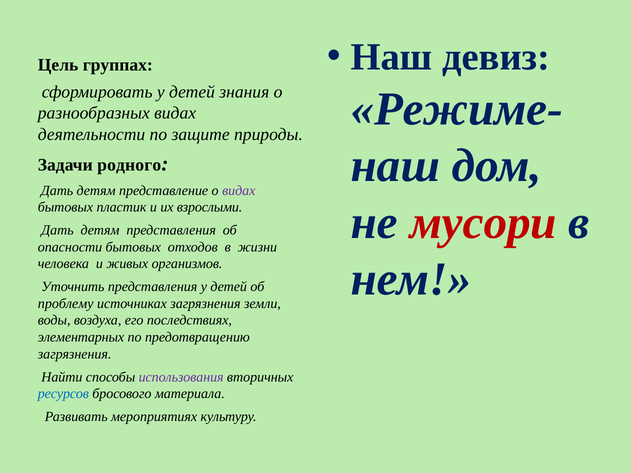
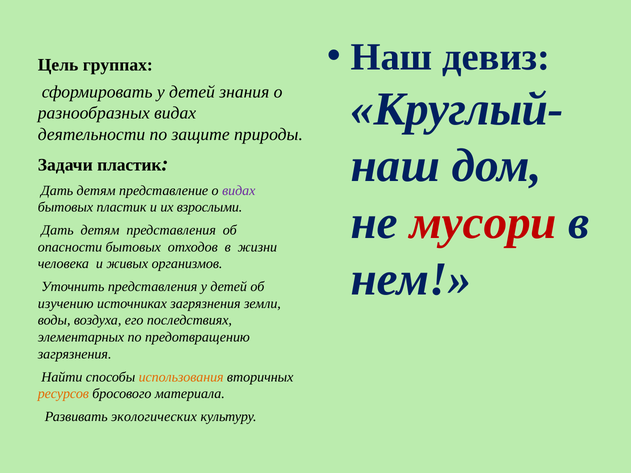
Режиме-: Режиме- -> Круглый-
Задачи родного: родного -> пластик
проблему: проблему -> изучению
использования colour: purple -> orange
ресурсов colour: blue -> orange
мероприятиях: мероприятиях -> экологических
